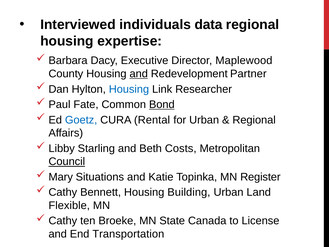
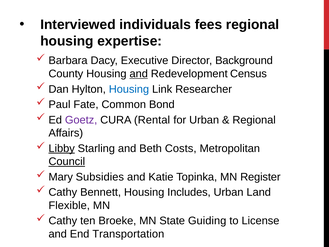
data: data -> fees
Maplewood: Maplewood -> Background
Partner: Partner -> Census
Bond underline: present -> none
Goetz colour: blue -> purple
Libby underline: none -> present
Situations: Situations -> Subsidies
Building: Building -> Includes
Canada: Canada -> Guiding
